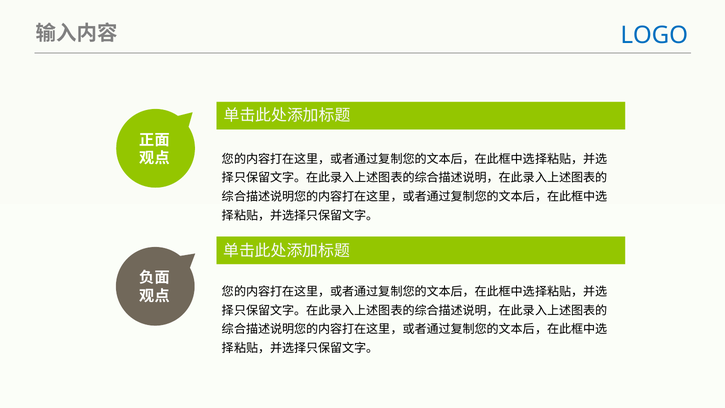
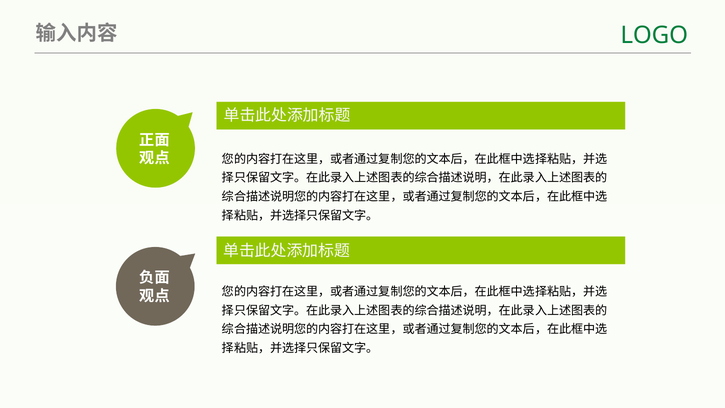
LOGO colour: blue -> green
